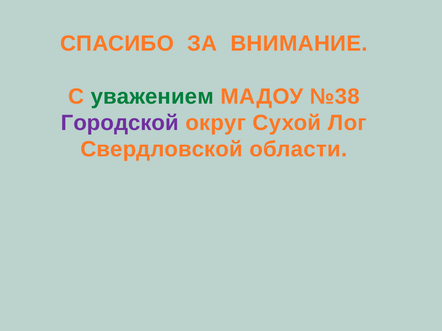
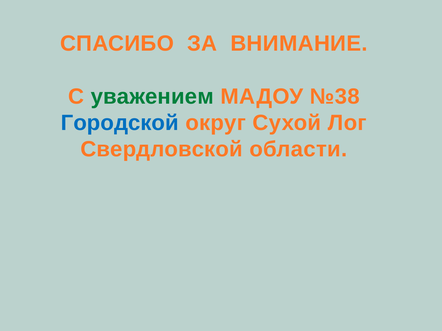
Городской colour: purple -> blue
